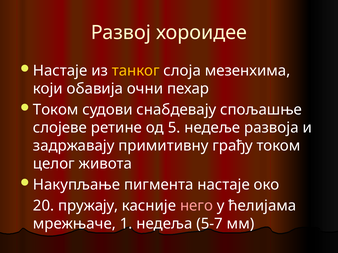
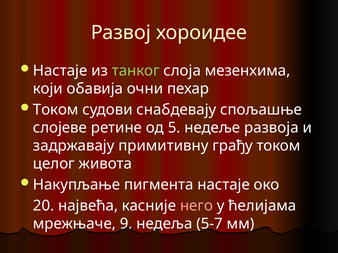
танког colour: yellow -> light green
пружају: пружају -> највећа
1: 1 -> 9
